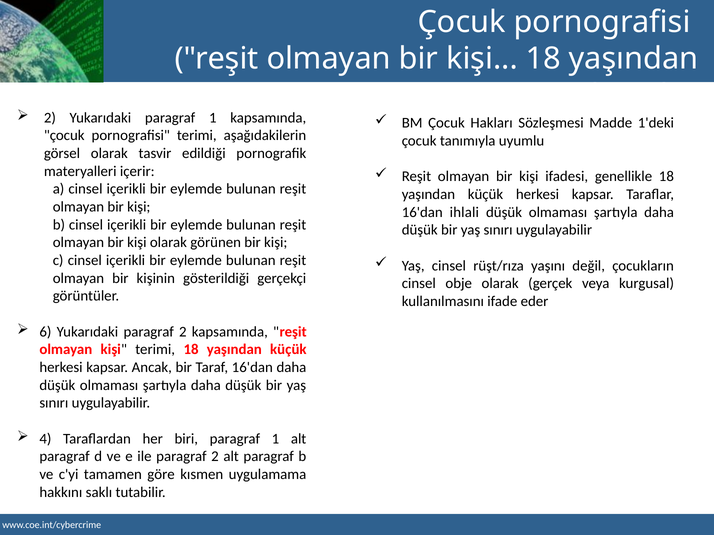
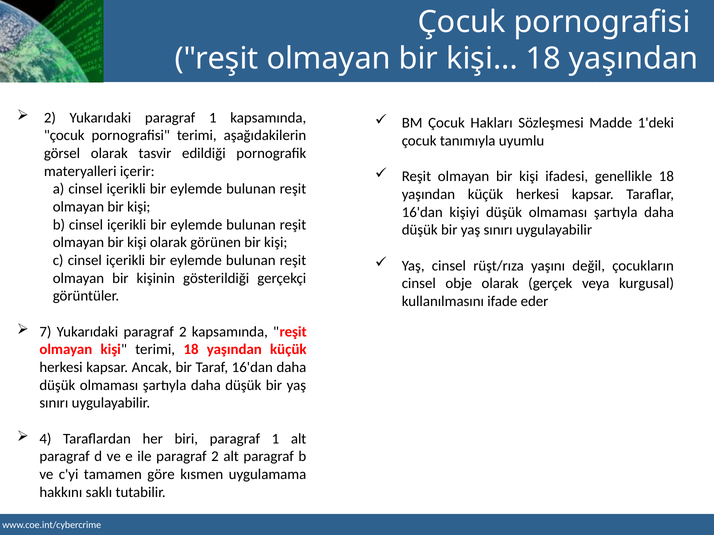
ihlali: ihlali -> kişiyi
6: 6 -> 7
